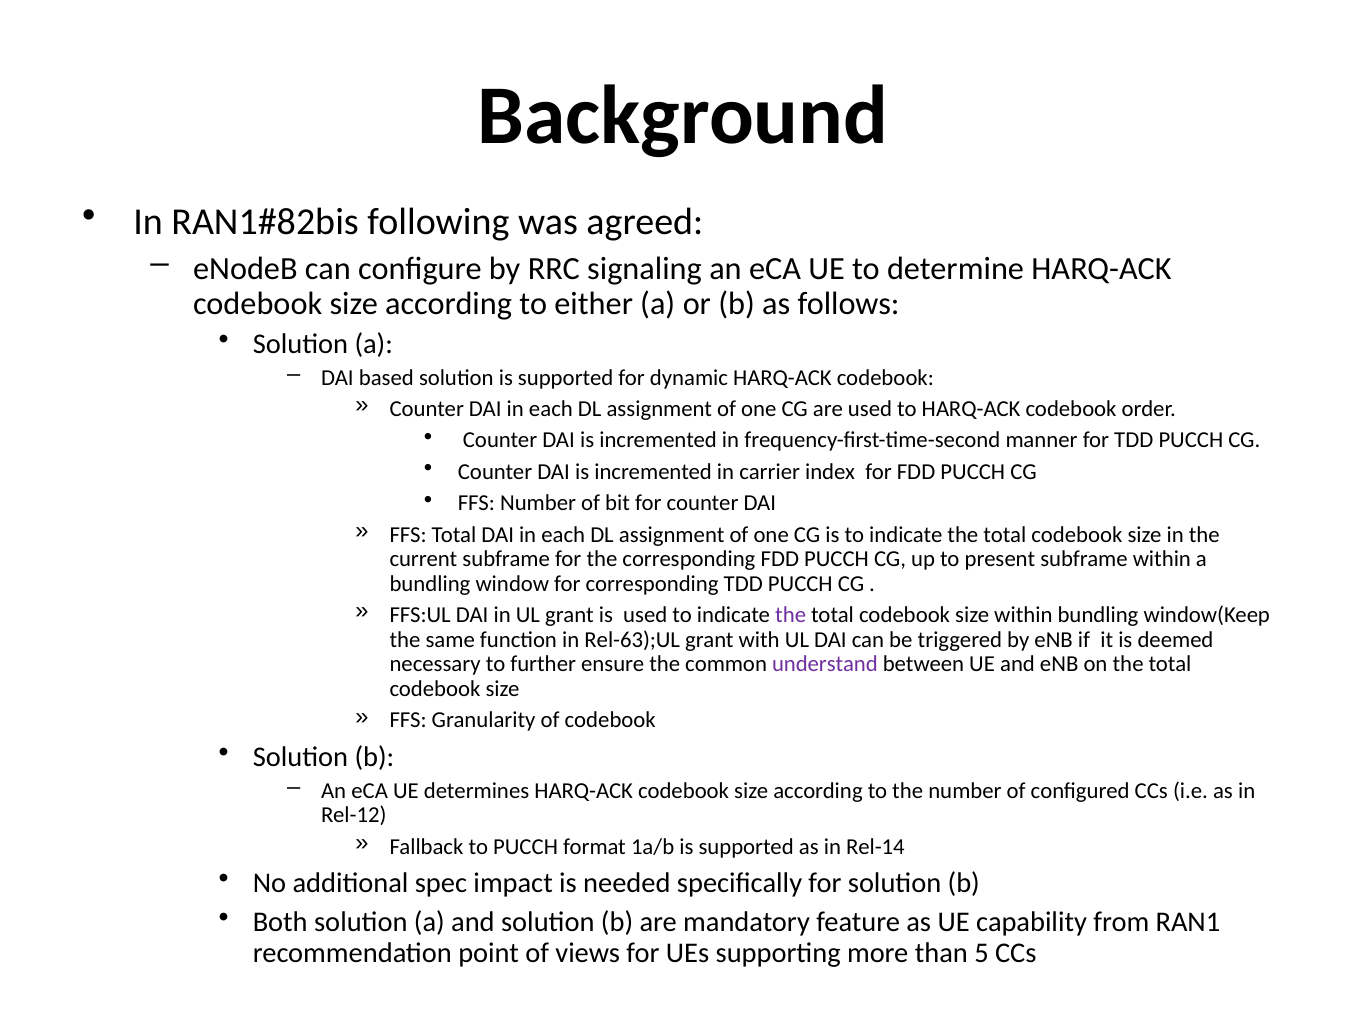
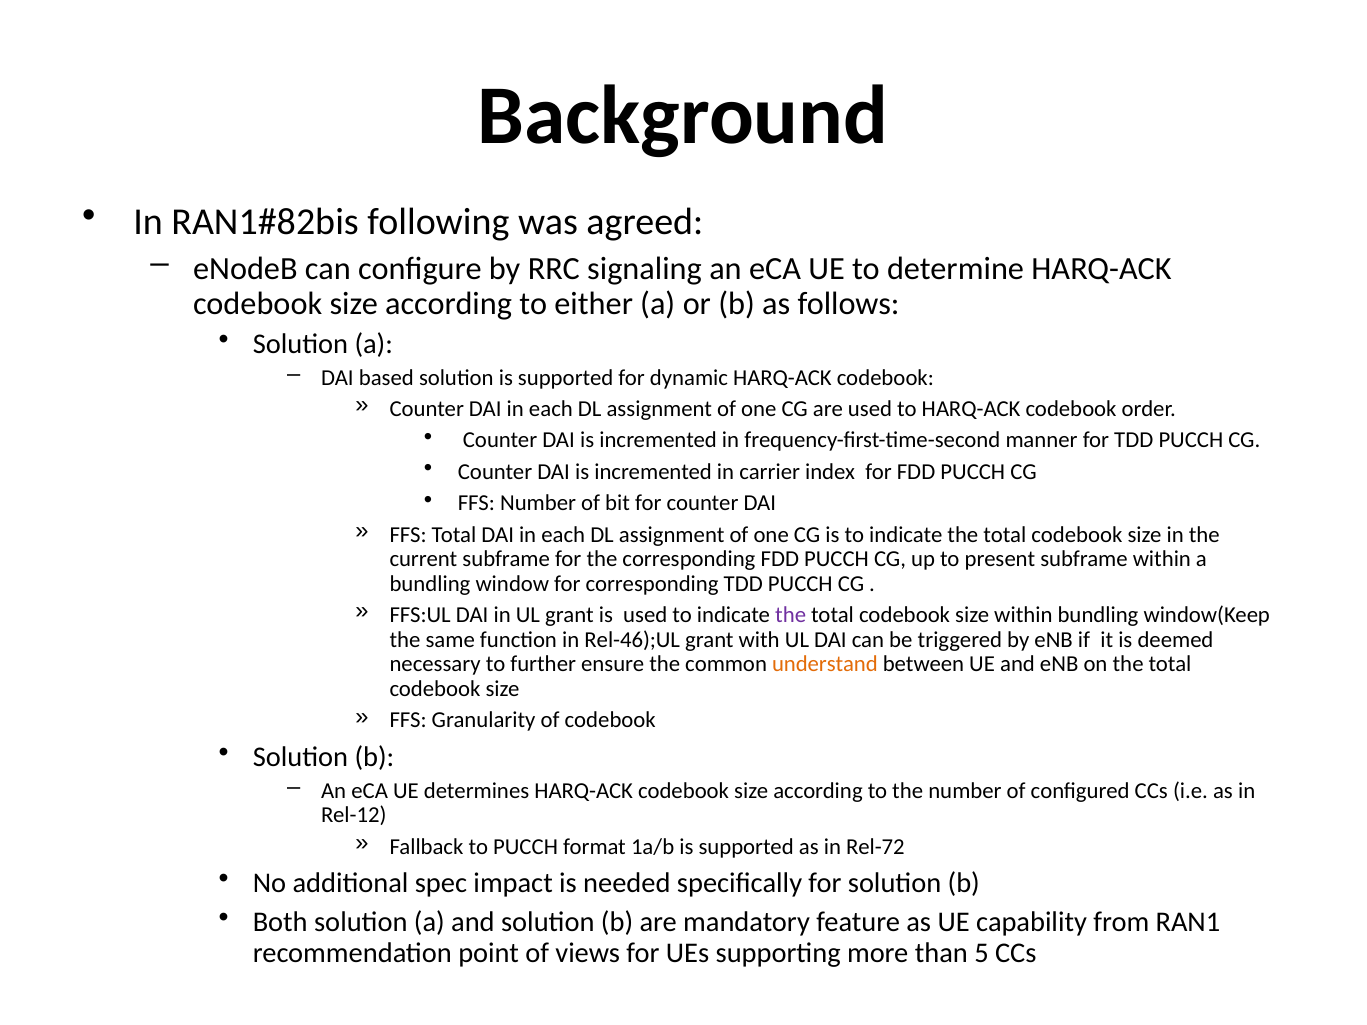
Rel-63);UL: Rel-63);UL -> Rel-46);UL
understand colour: purple -> orange
Rel-14: Rel-14 -> Rel-72
